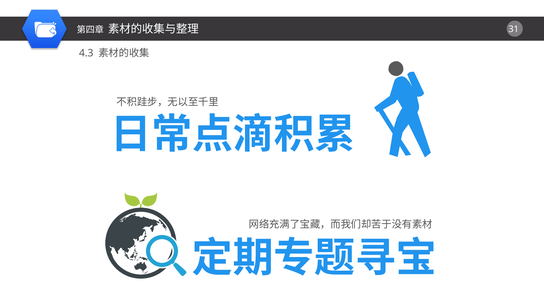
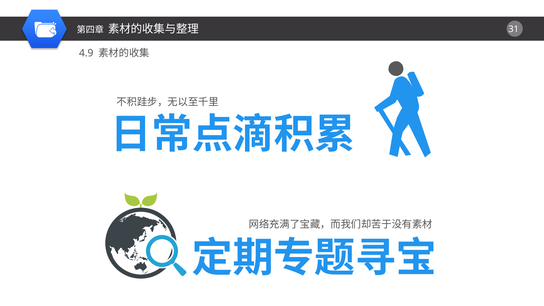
4.3: 4.3 -> 4.9
